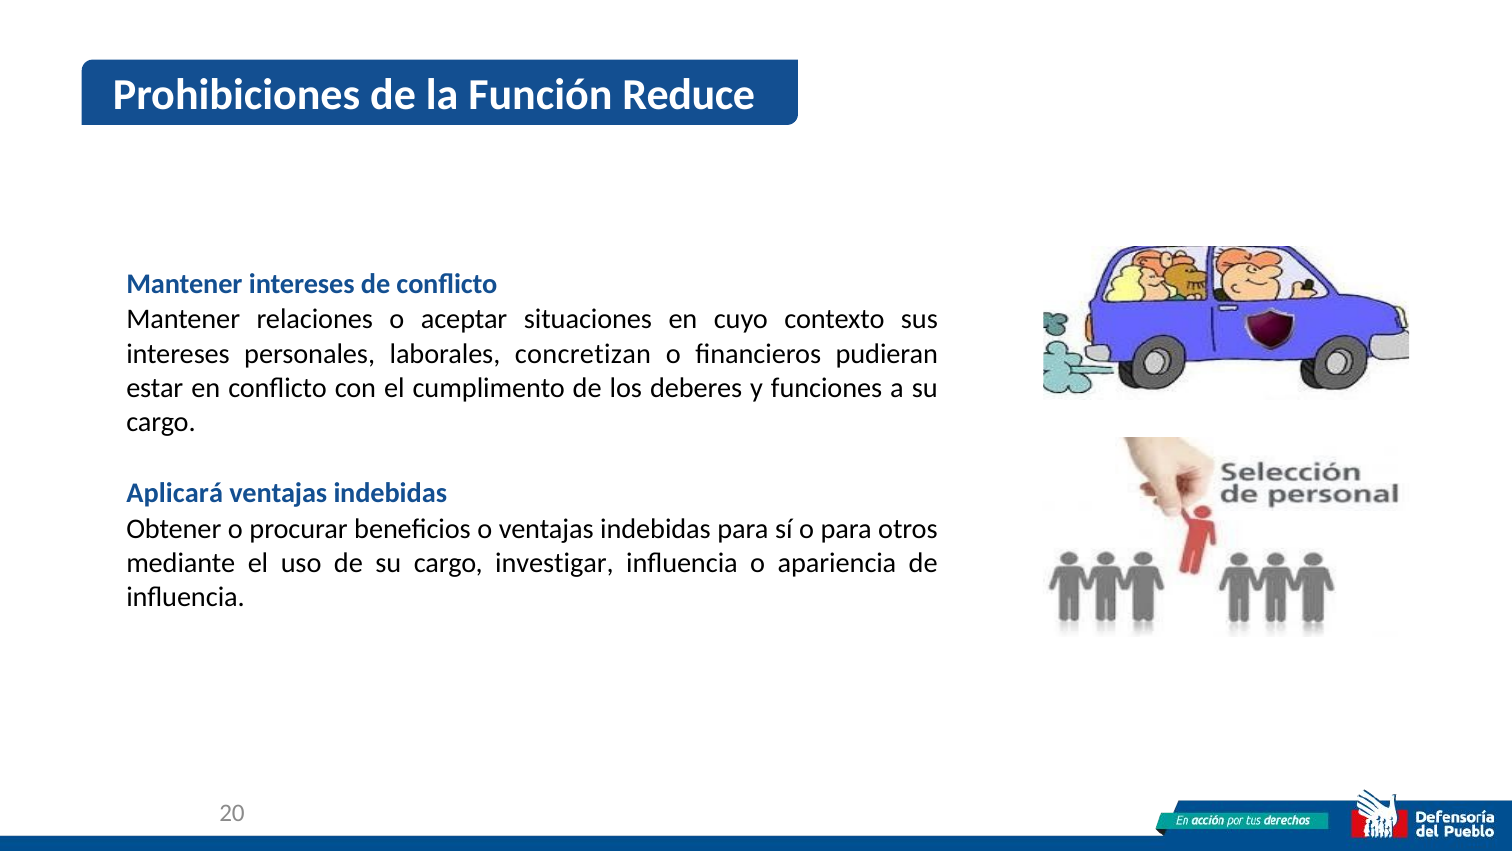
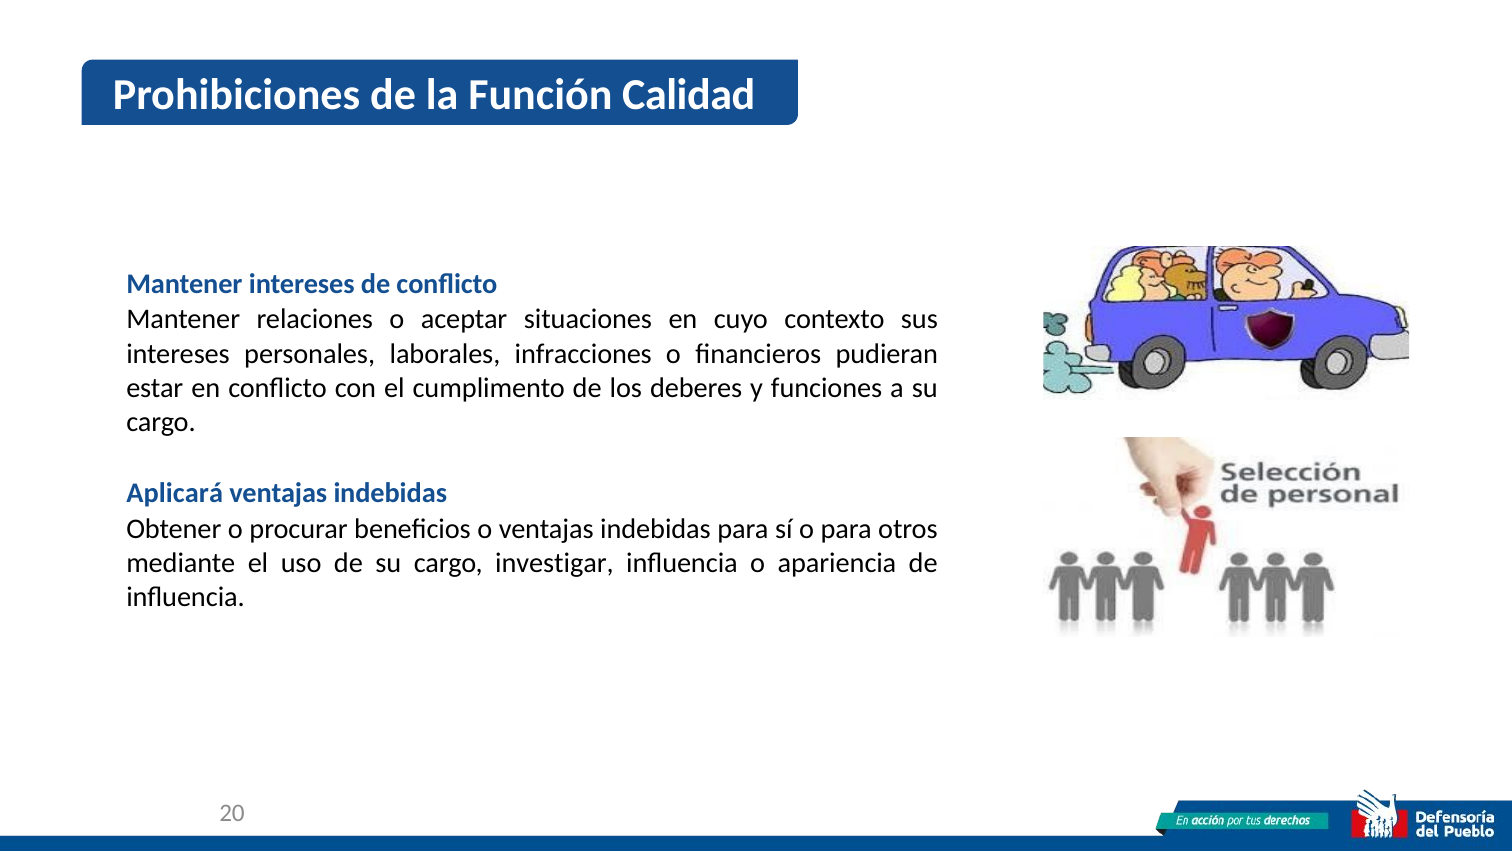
Reduce: Reduce -> Calidad
concretizan: concretizan -> infracciones
